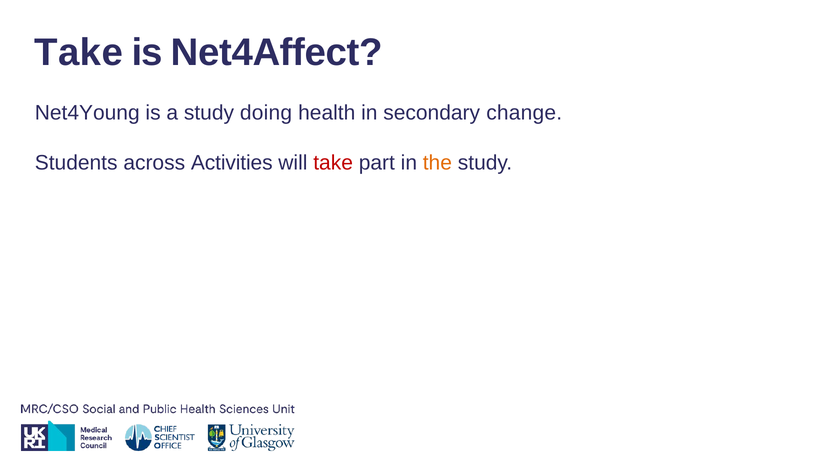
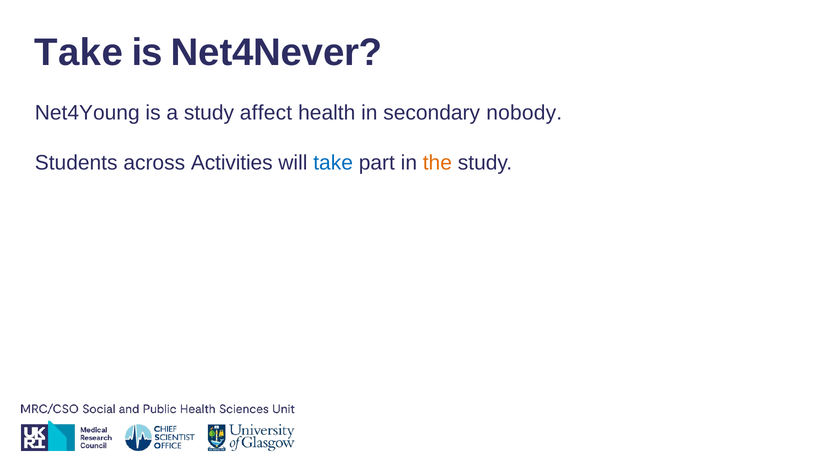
Net4Affect: Net4Affect -> Net4Never
doing: doing -> affect
change: change -> nobody
take at (333, 163) colour: red -> blue
